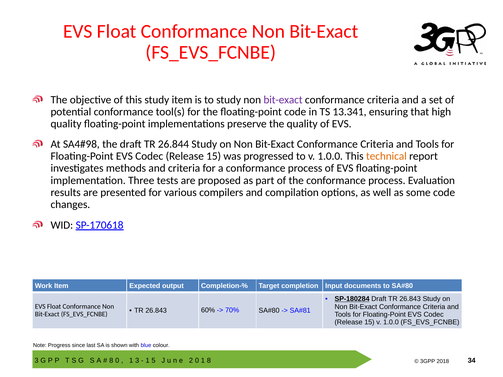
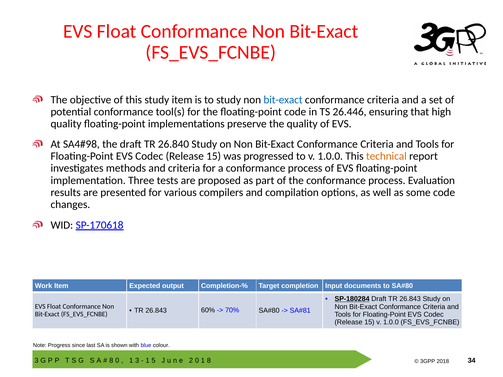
bit-exact at (283, 100) colour: purple -> blue
13.341: 13.341 -> 26.446
26.844: 26.844 -> 26.840
